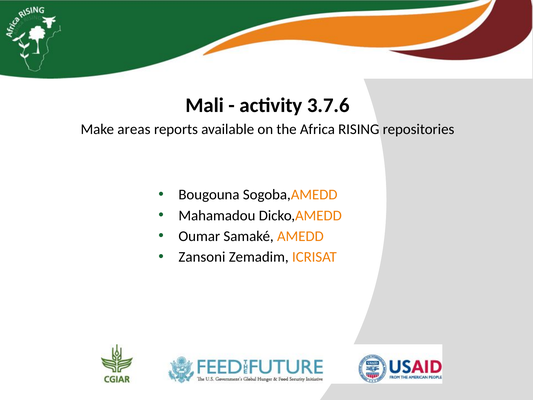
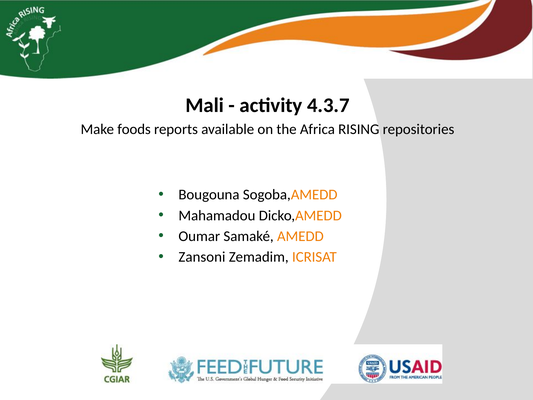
3.7.6: 3.7.6 -> 4.3.7
areas: areas -> foods
